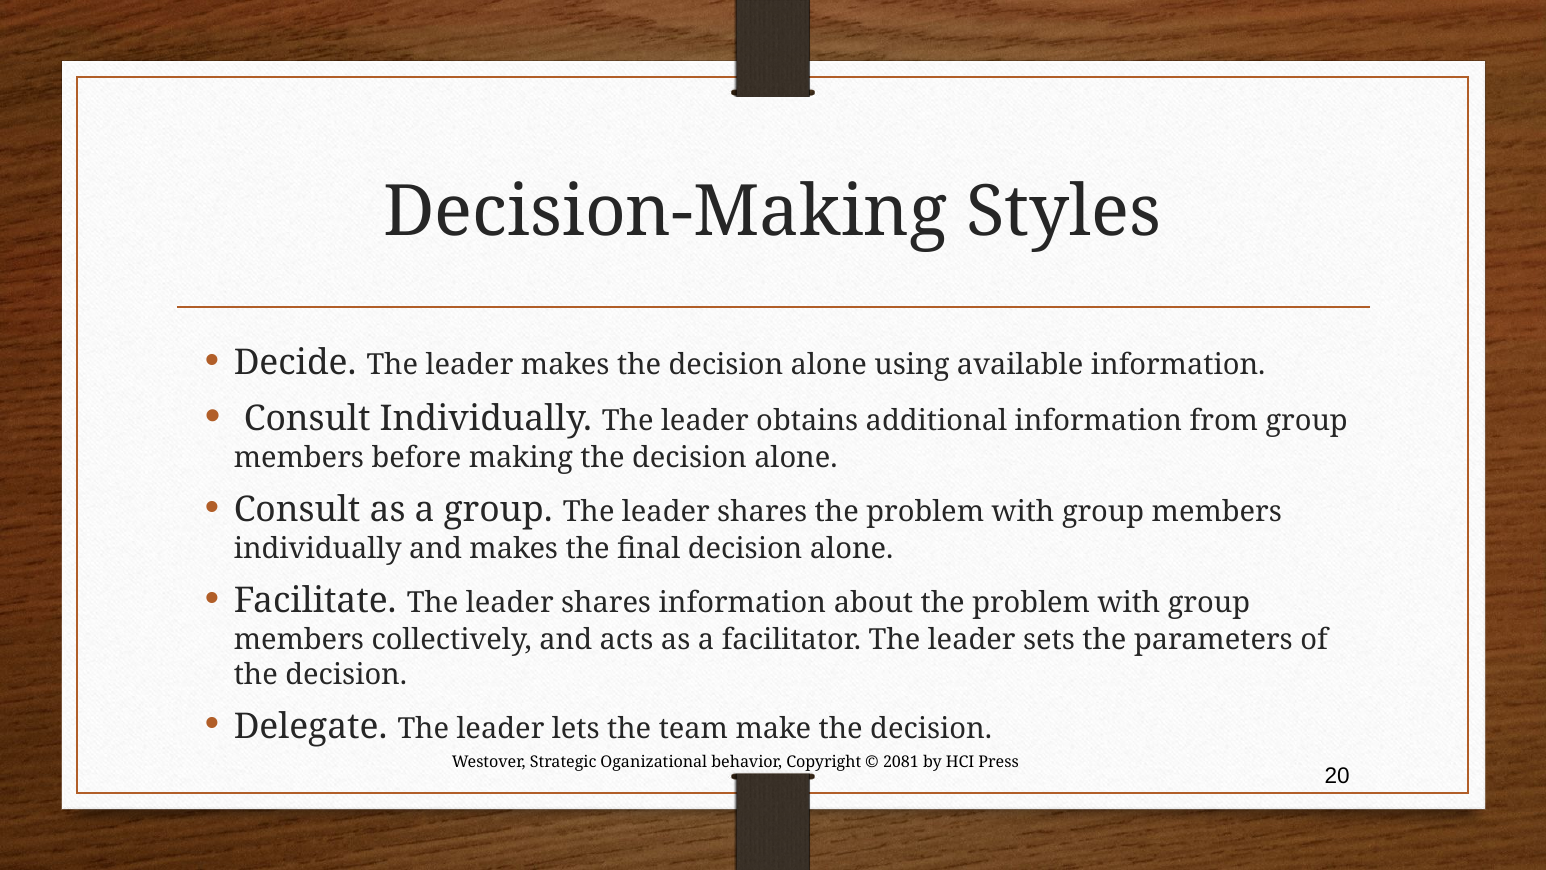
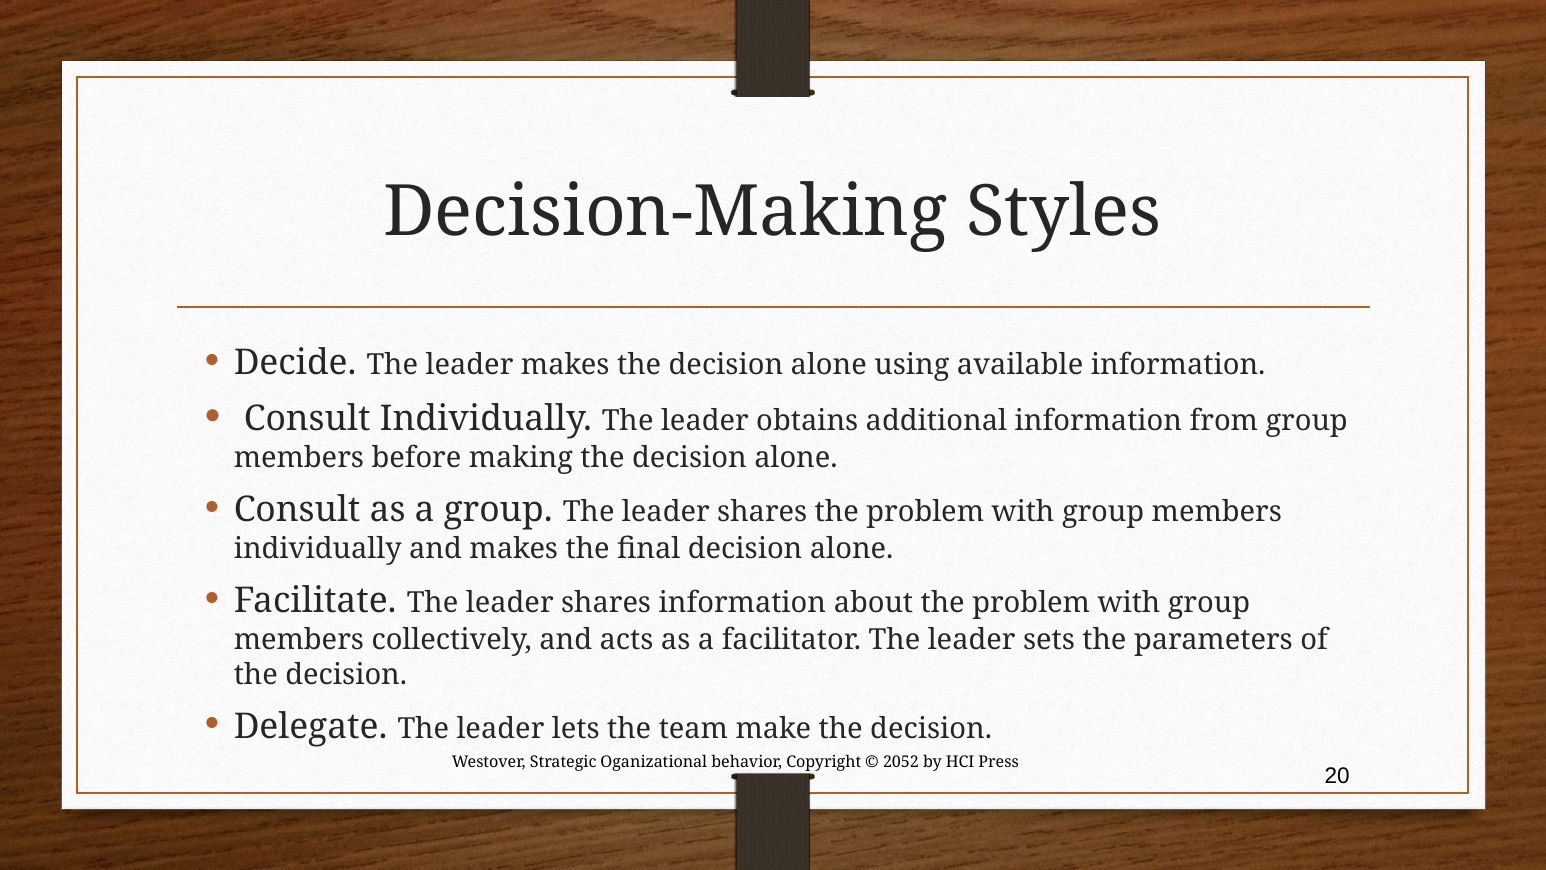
2081: 2081 -> 2052
